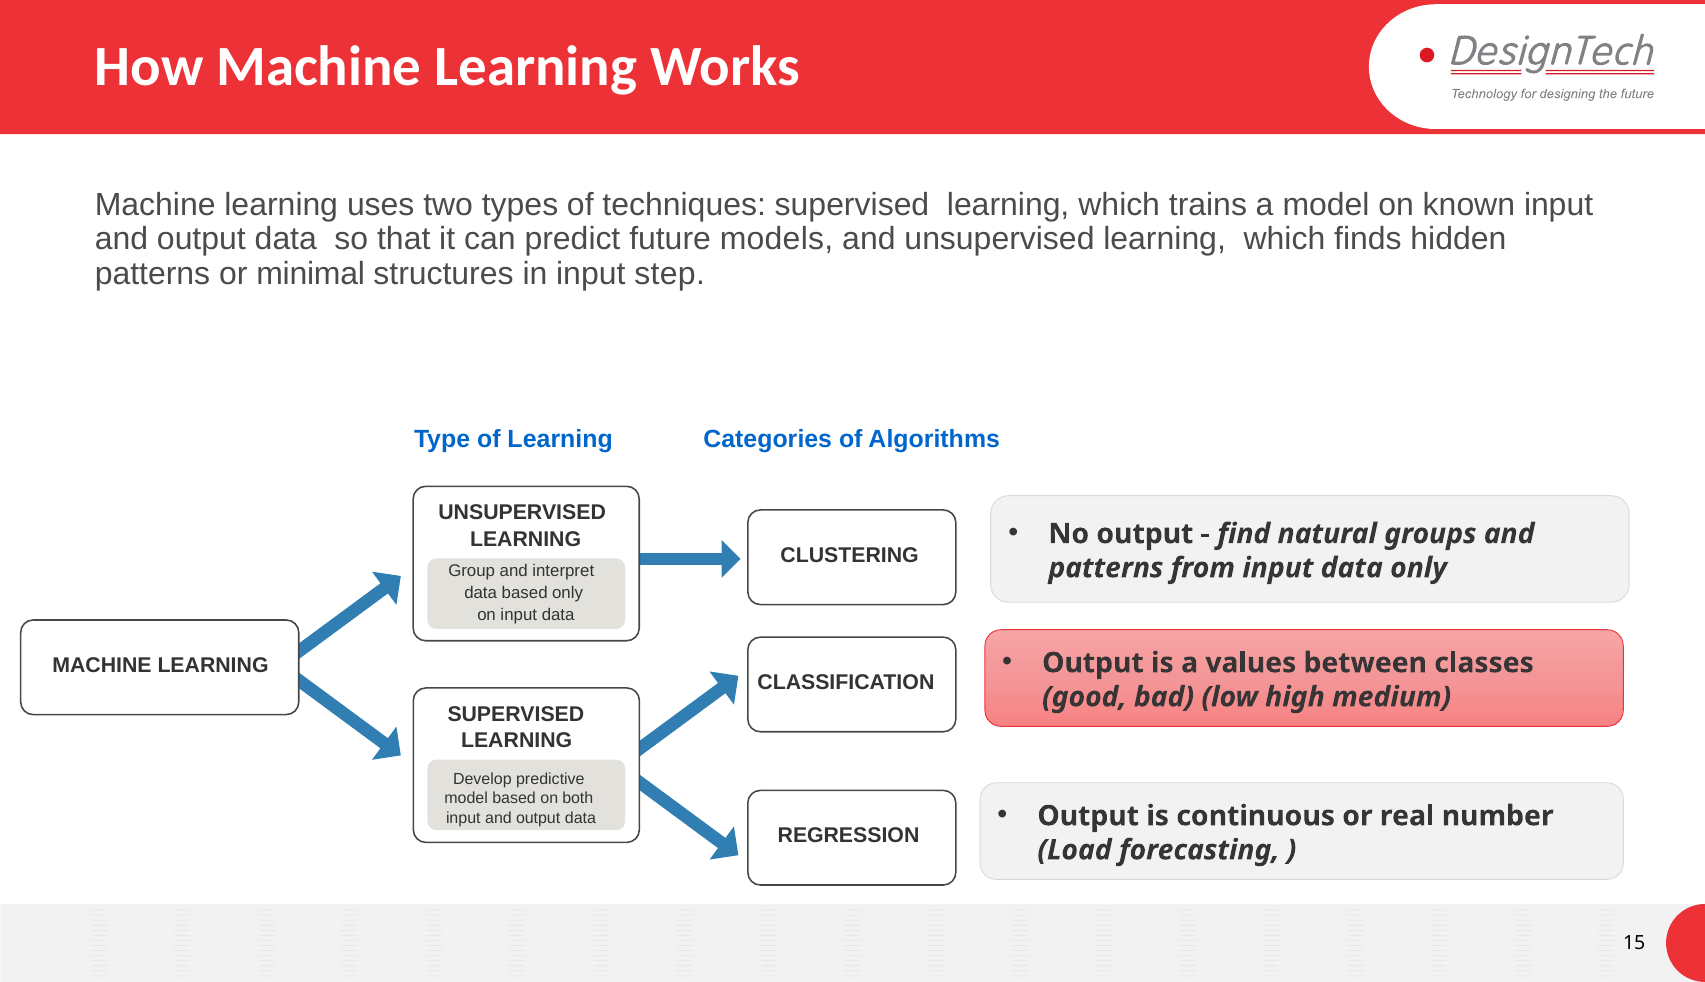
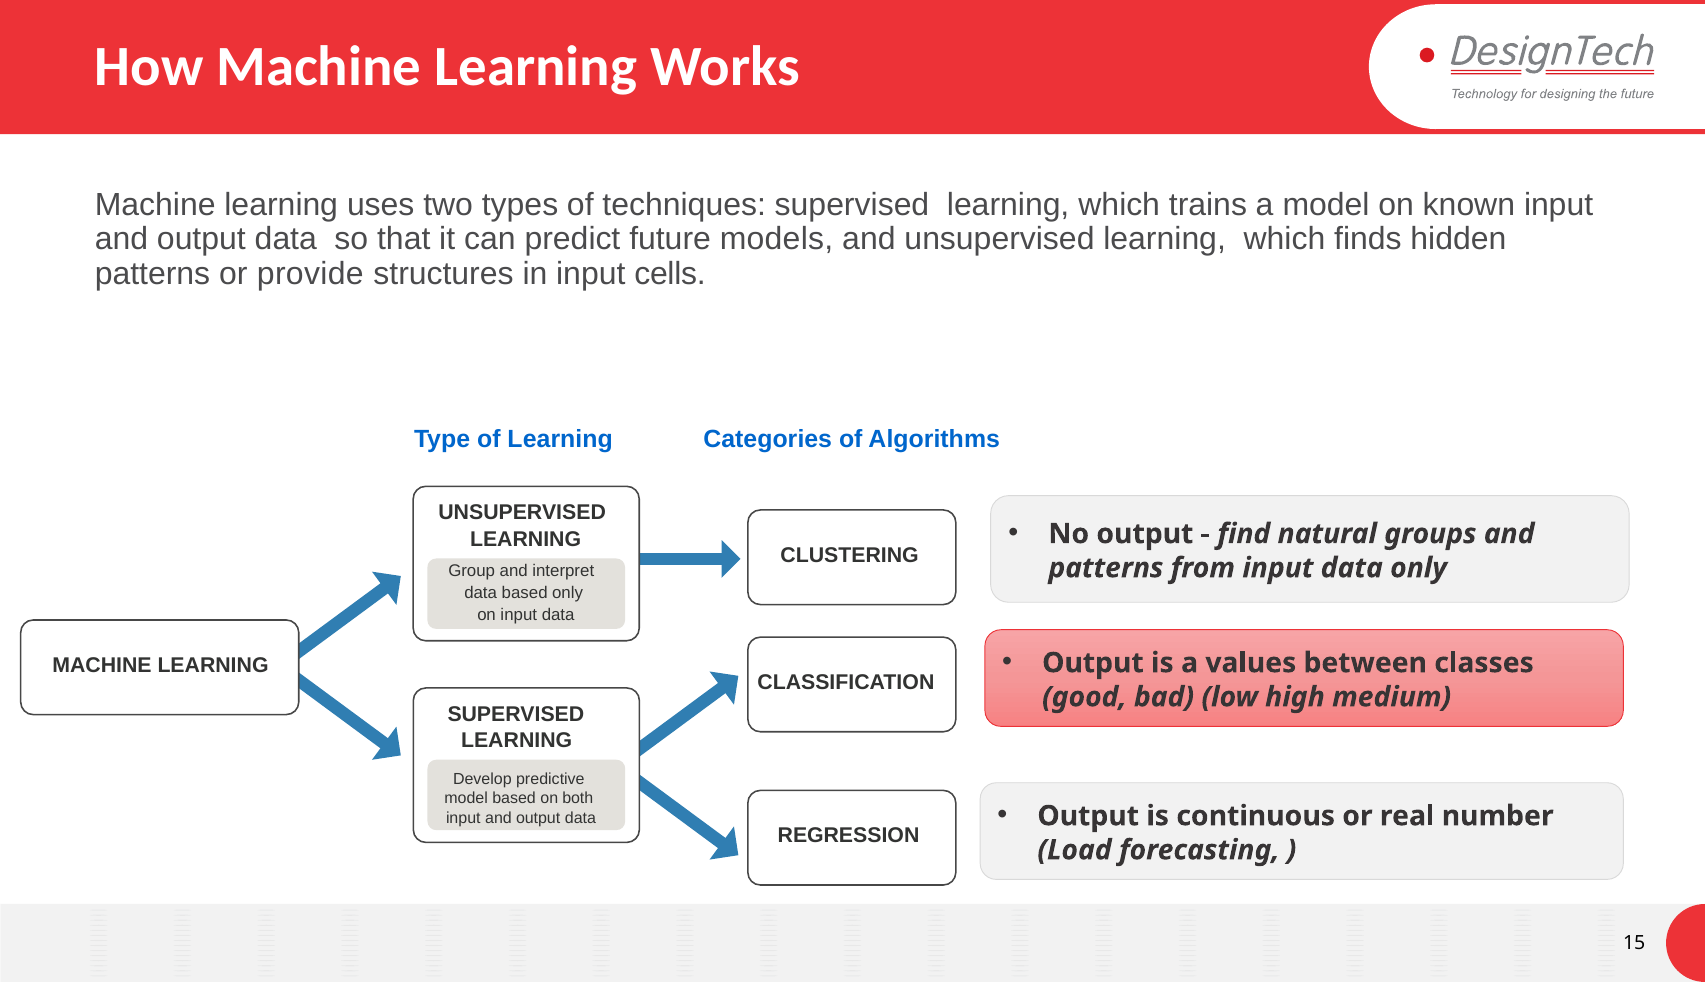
minimal: minimal -> provide
step: step -> cells
